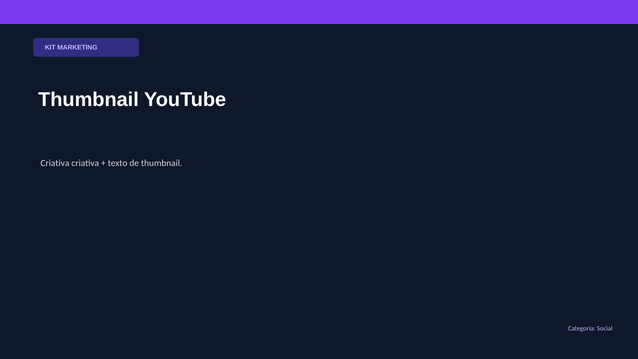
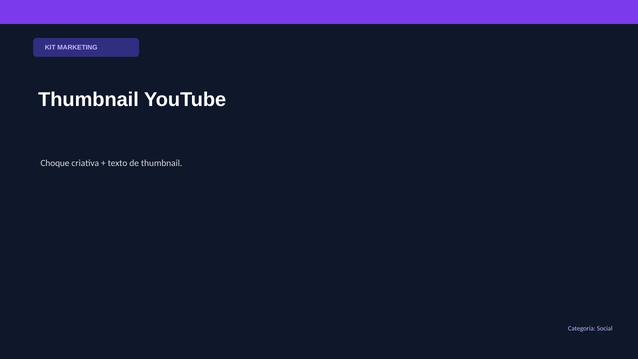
Criativa at (55, 163): Criativa -> Choque
